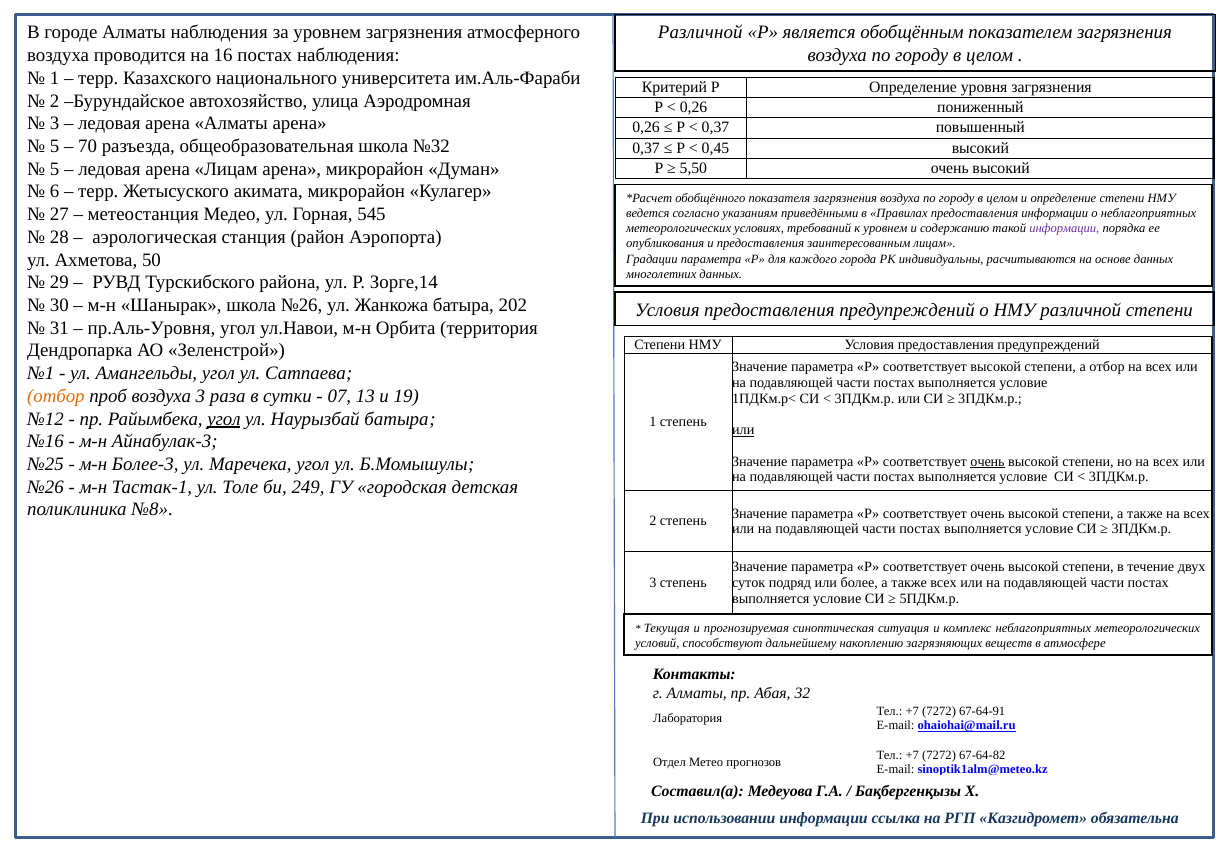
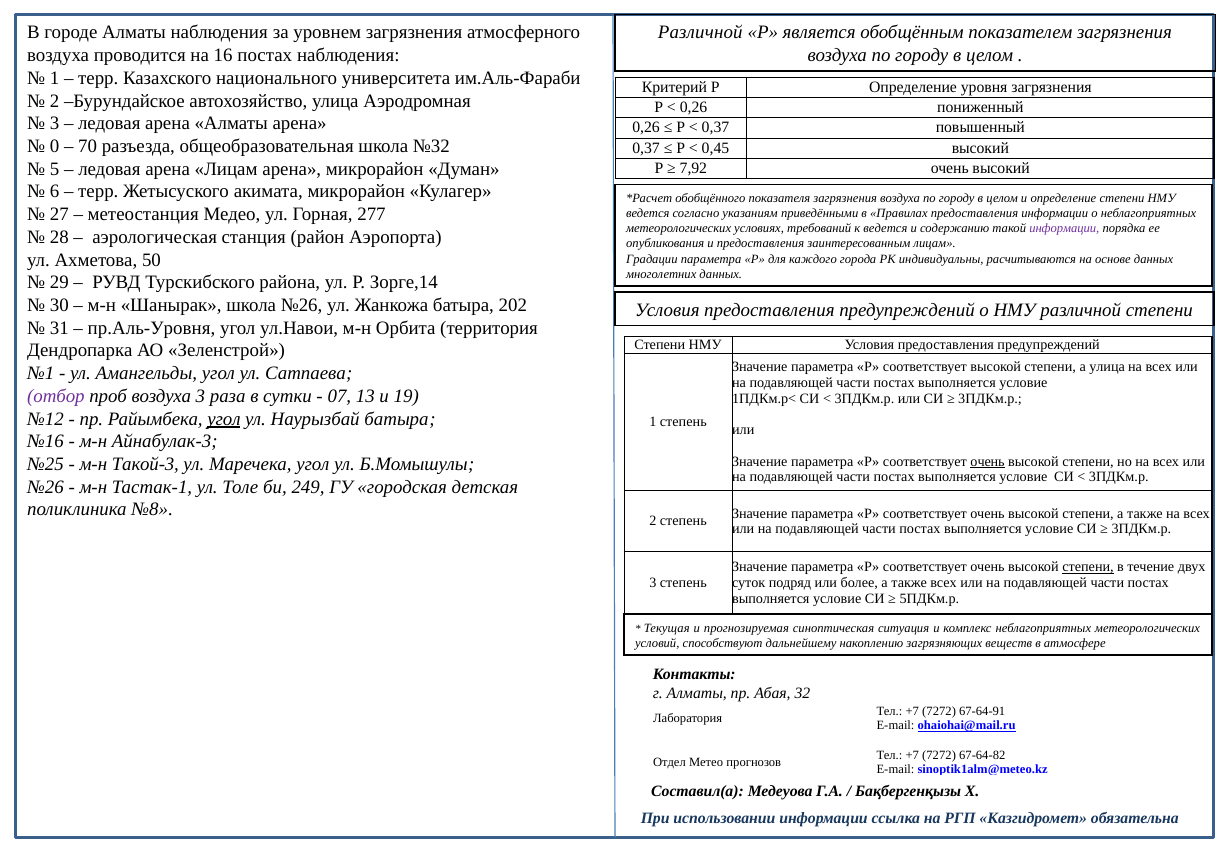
5 at (55, 146): 5 -> 0
5,50: 5,50 -> 7,92
545: 545 -> 277
к уровнем: уровнем -> ведется
а отбор: отбор -> улица
отбор at (56, 396) colour: orange -> purple
или at (743, 430) underline: present -> none
Более-3: Более-3 -> Такой-3
степени at (1088, 567) underline: none -> present
